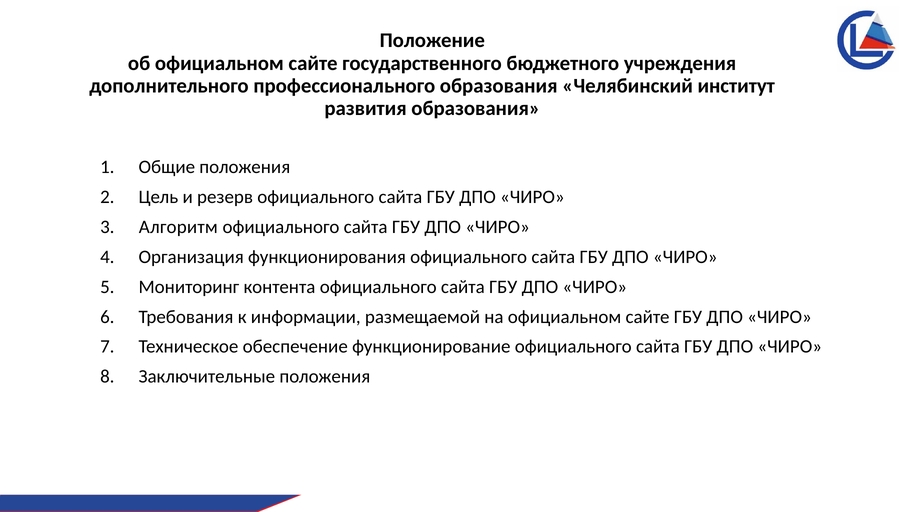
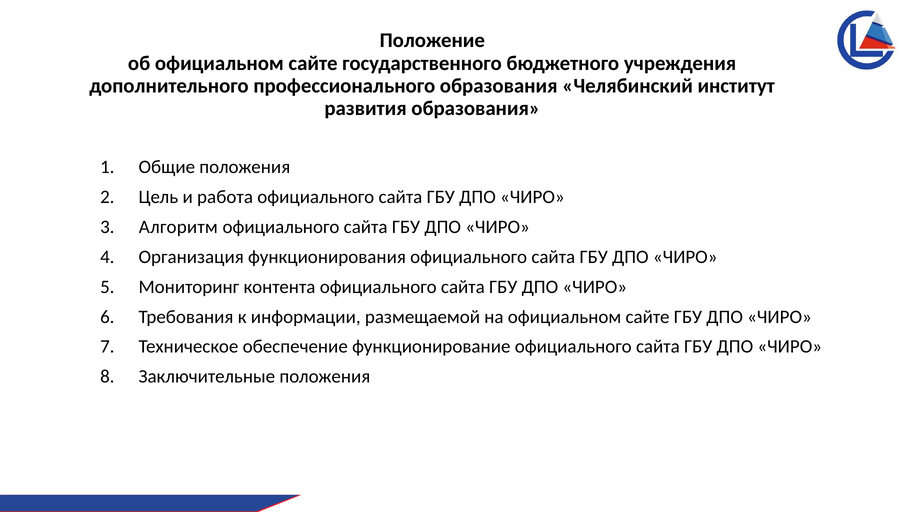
резерв: резерв -> работа
